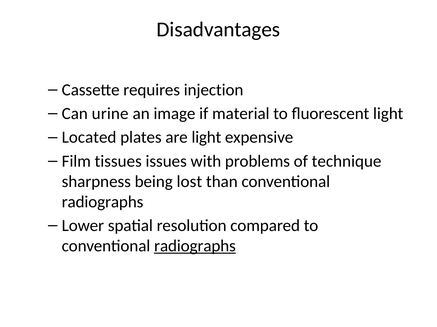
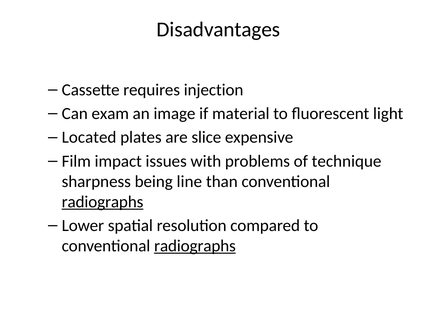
urine: urine -> exam
are light: light -> slice
tissues: tissues -> impact
lost: lost -> line
radiographs at (103, 202) underline: none -> present
